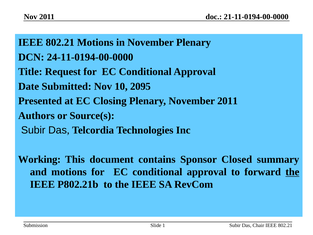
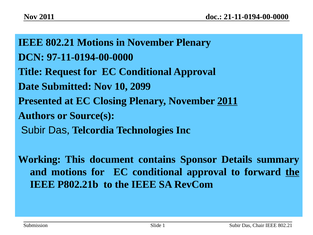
24-11-0194-00-0000: 24-11-0194-00-0000 -> 97-11-0194-00-0000
2095: 2095 -> 2099
2011 at (228, 101) underline: none -> present
Closed: Closed -> Details
